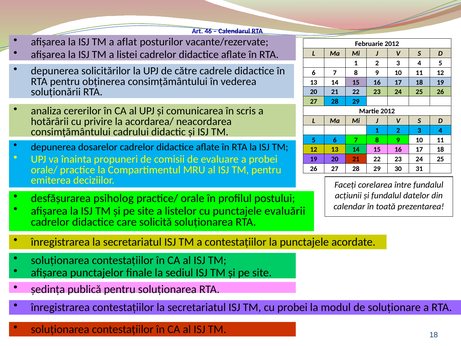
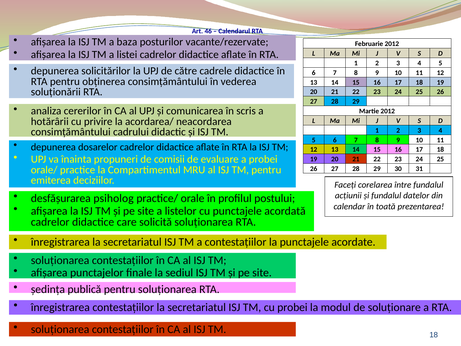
aflat: aflat -> baza
evaluării: evaluării -> acordată
